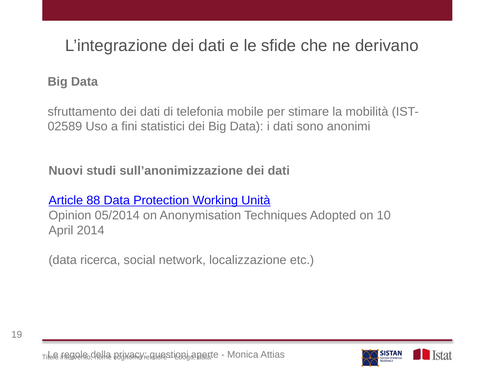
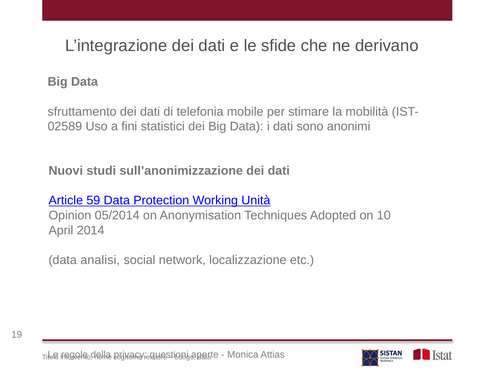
88: 88 -> 59
ricerca: ricerca -> analisi
